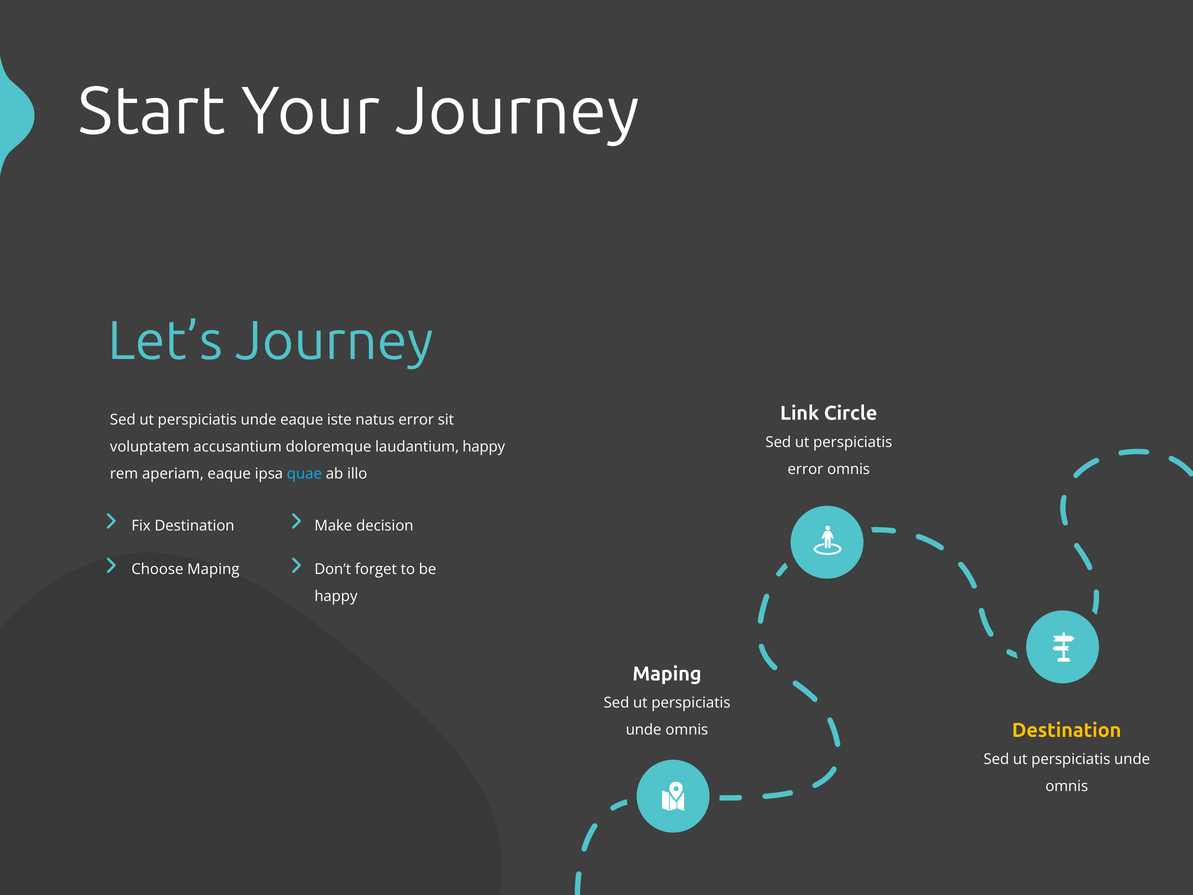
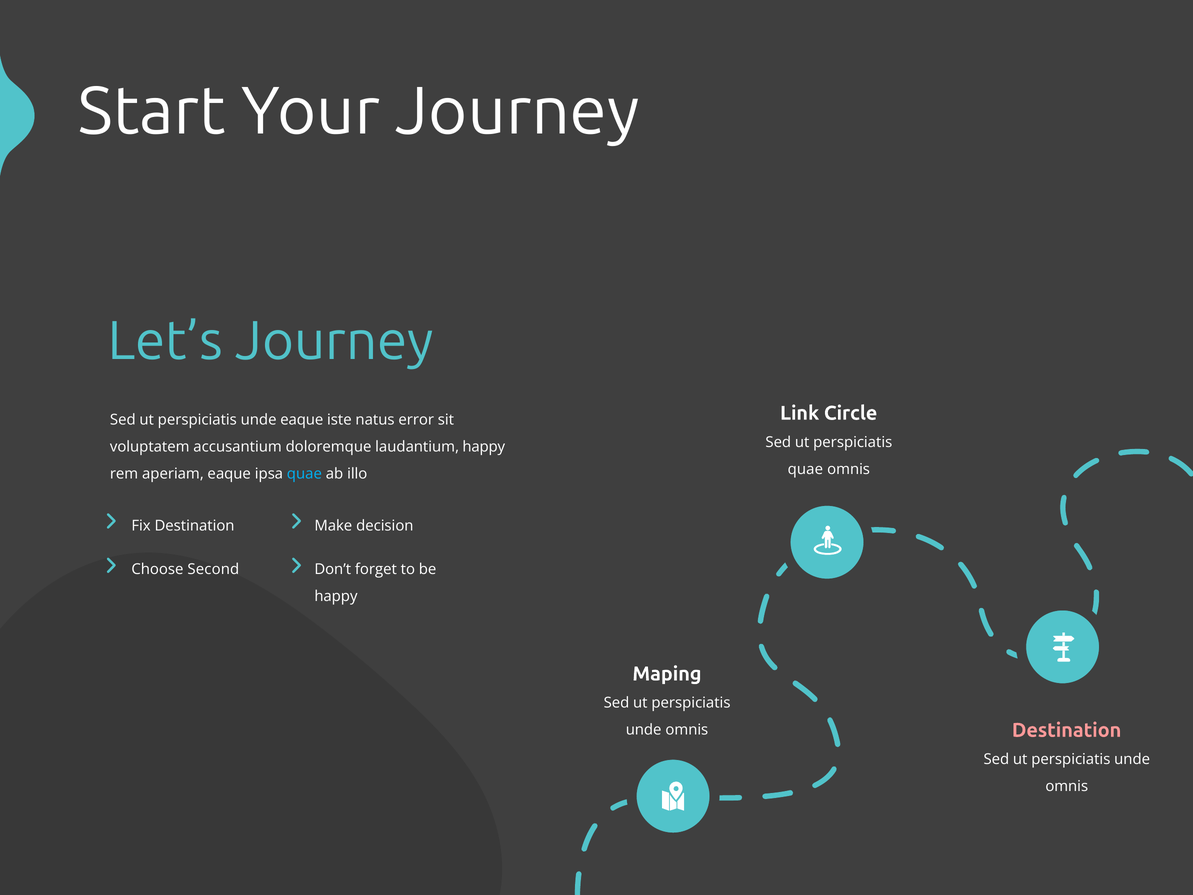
error at (805, 469): error -> quae
Choose Maping: Maping -> Second
Destination at (1067, 730) colour: yellow -> pink
